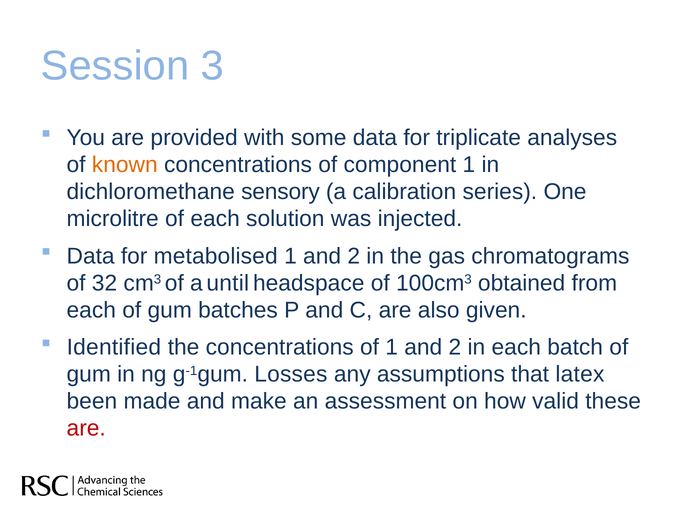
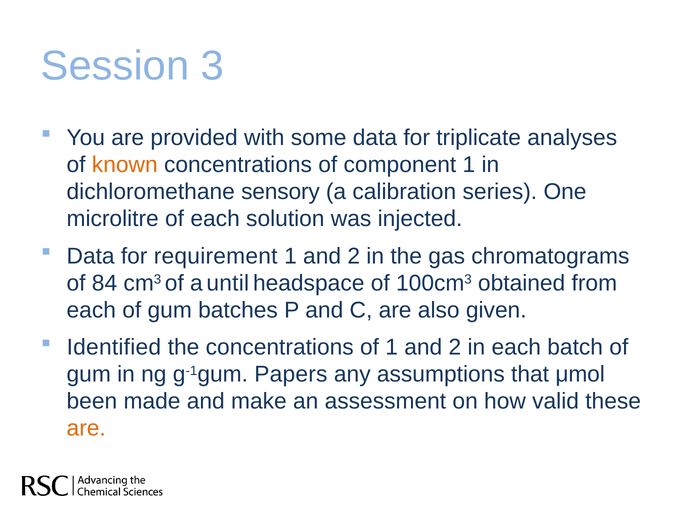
metabolised: metabolised -> requirement
32: 32 -> 84
Losses: Losses -> Papers
latex: latex -> μmol
are at (86, 429) colour: red -> orange
